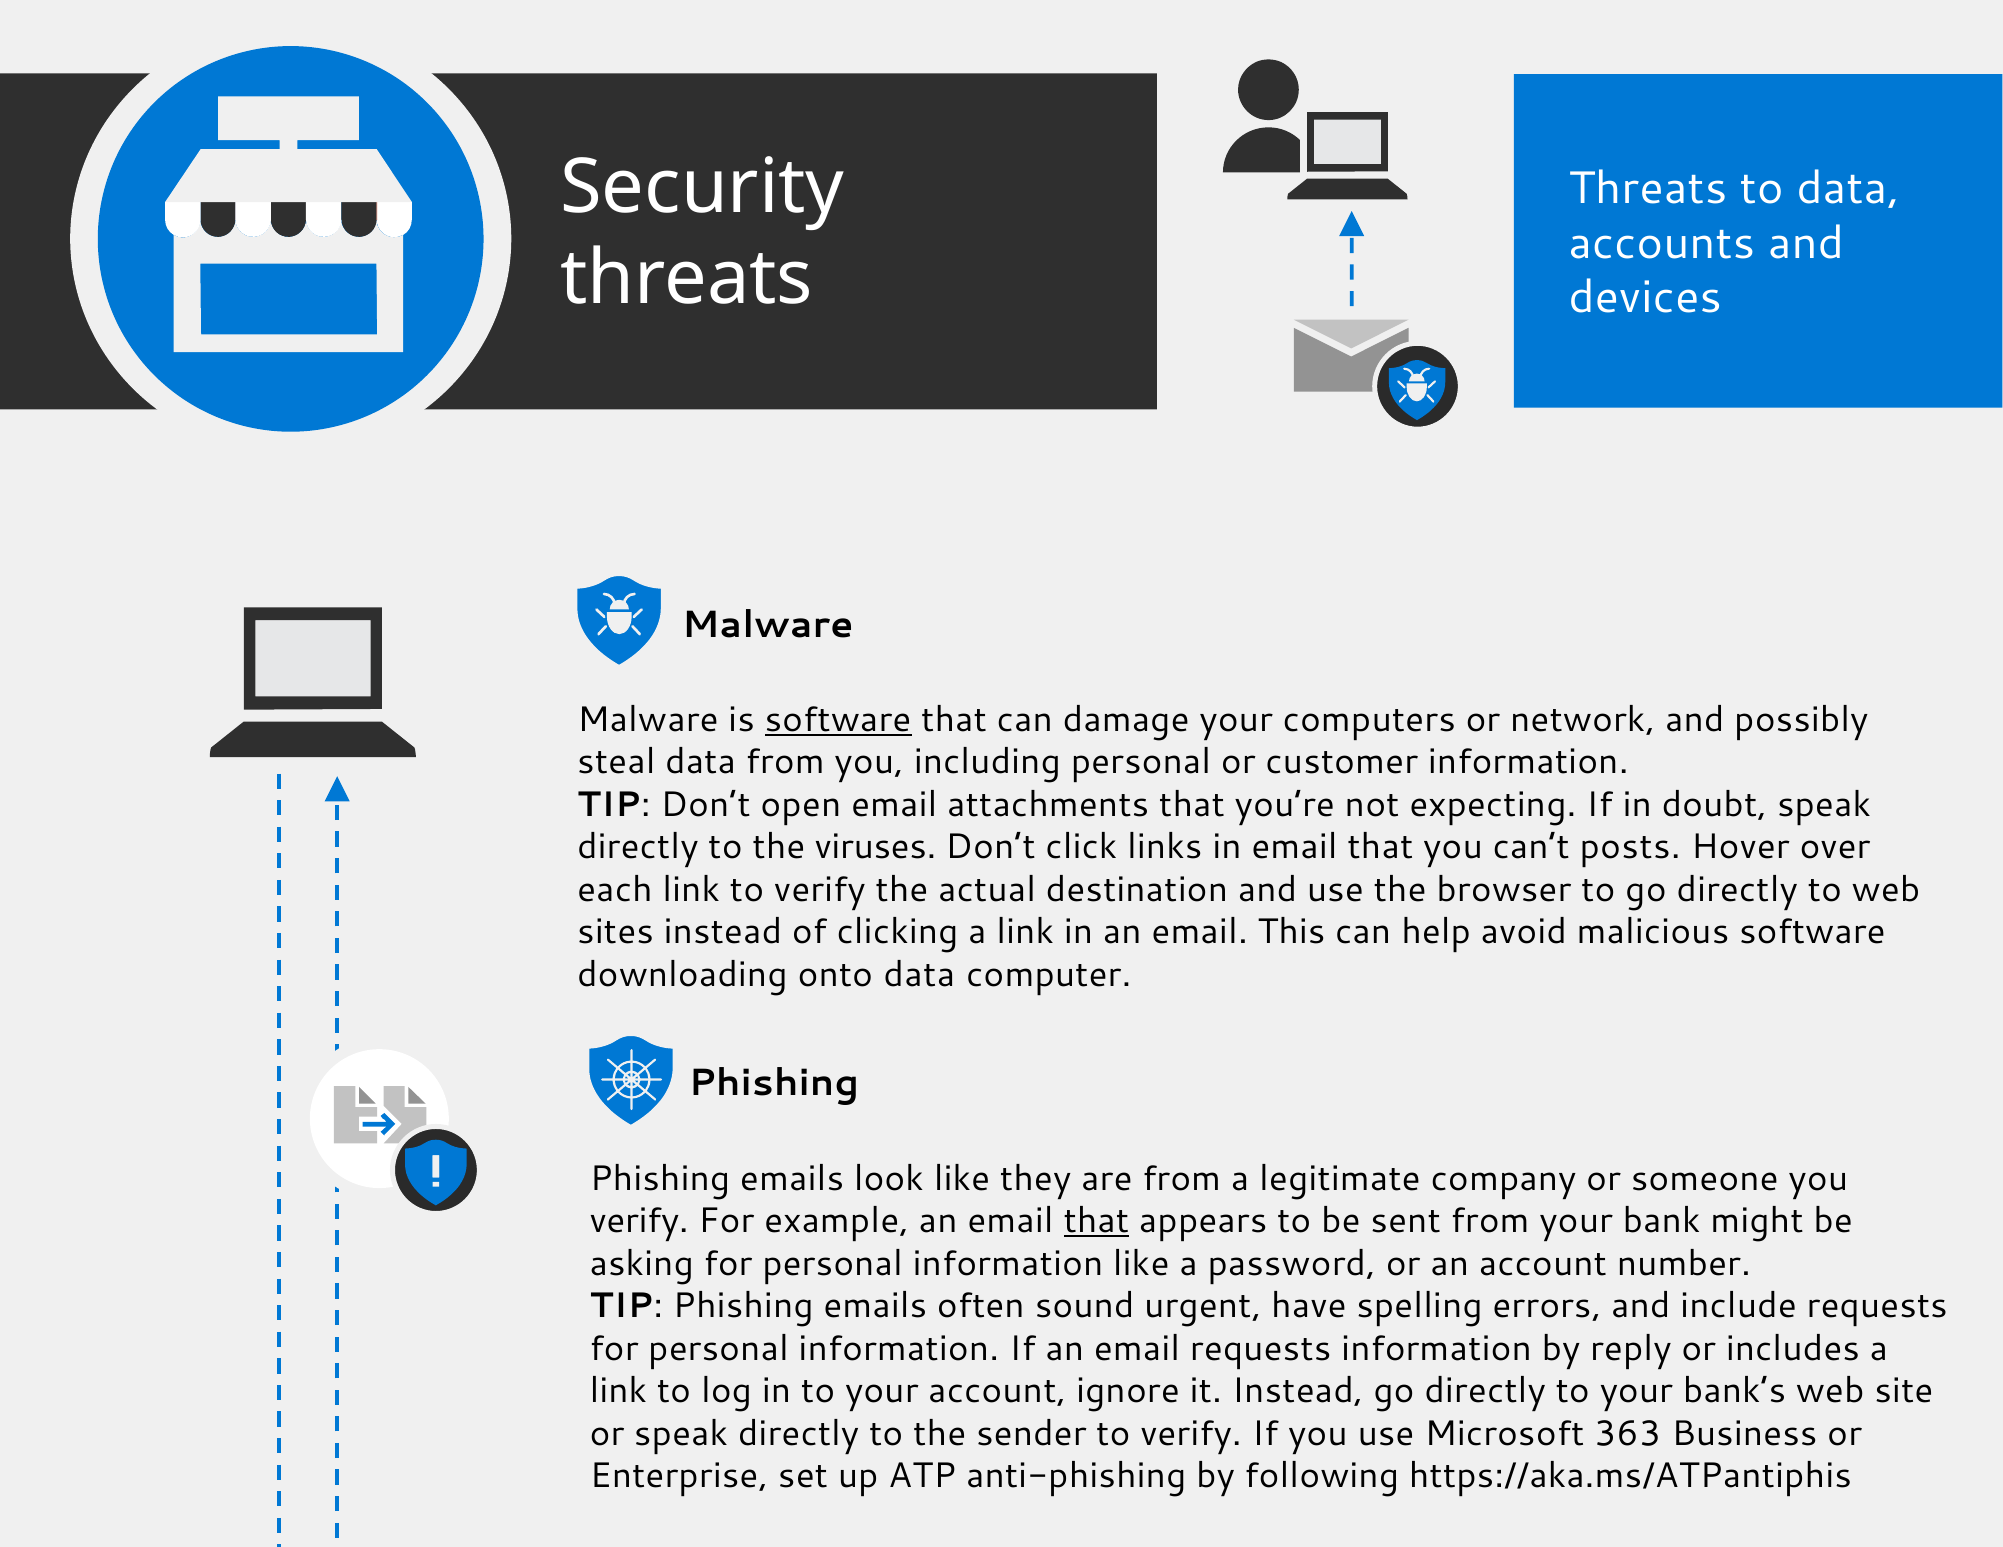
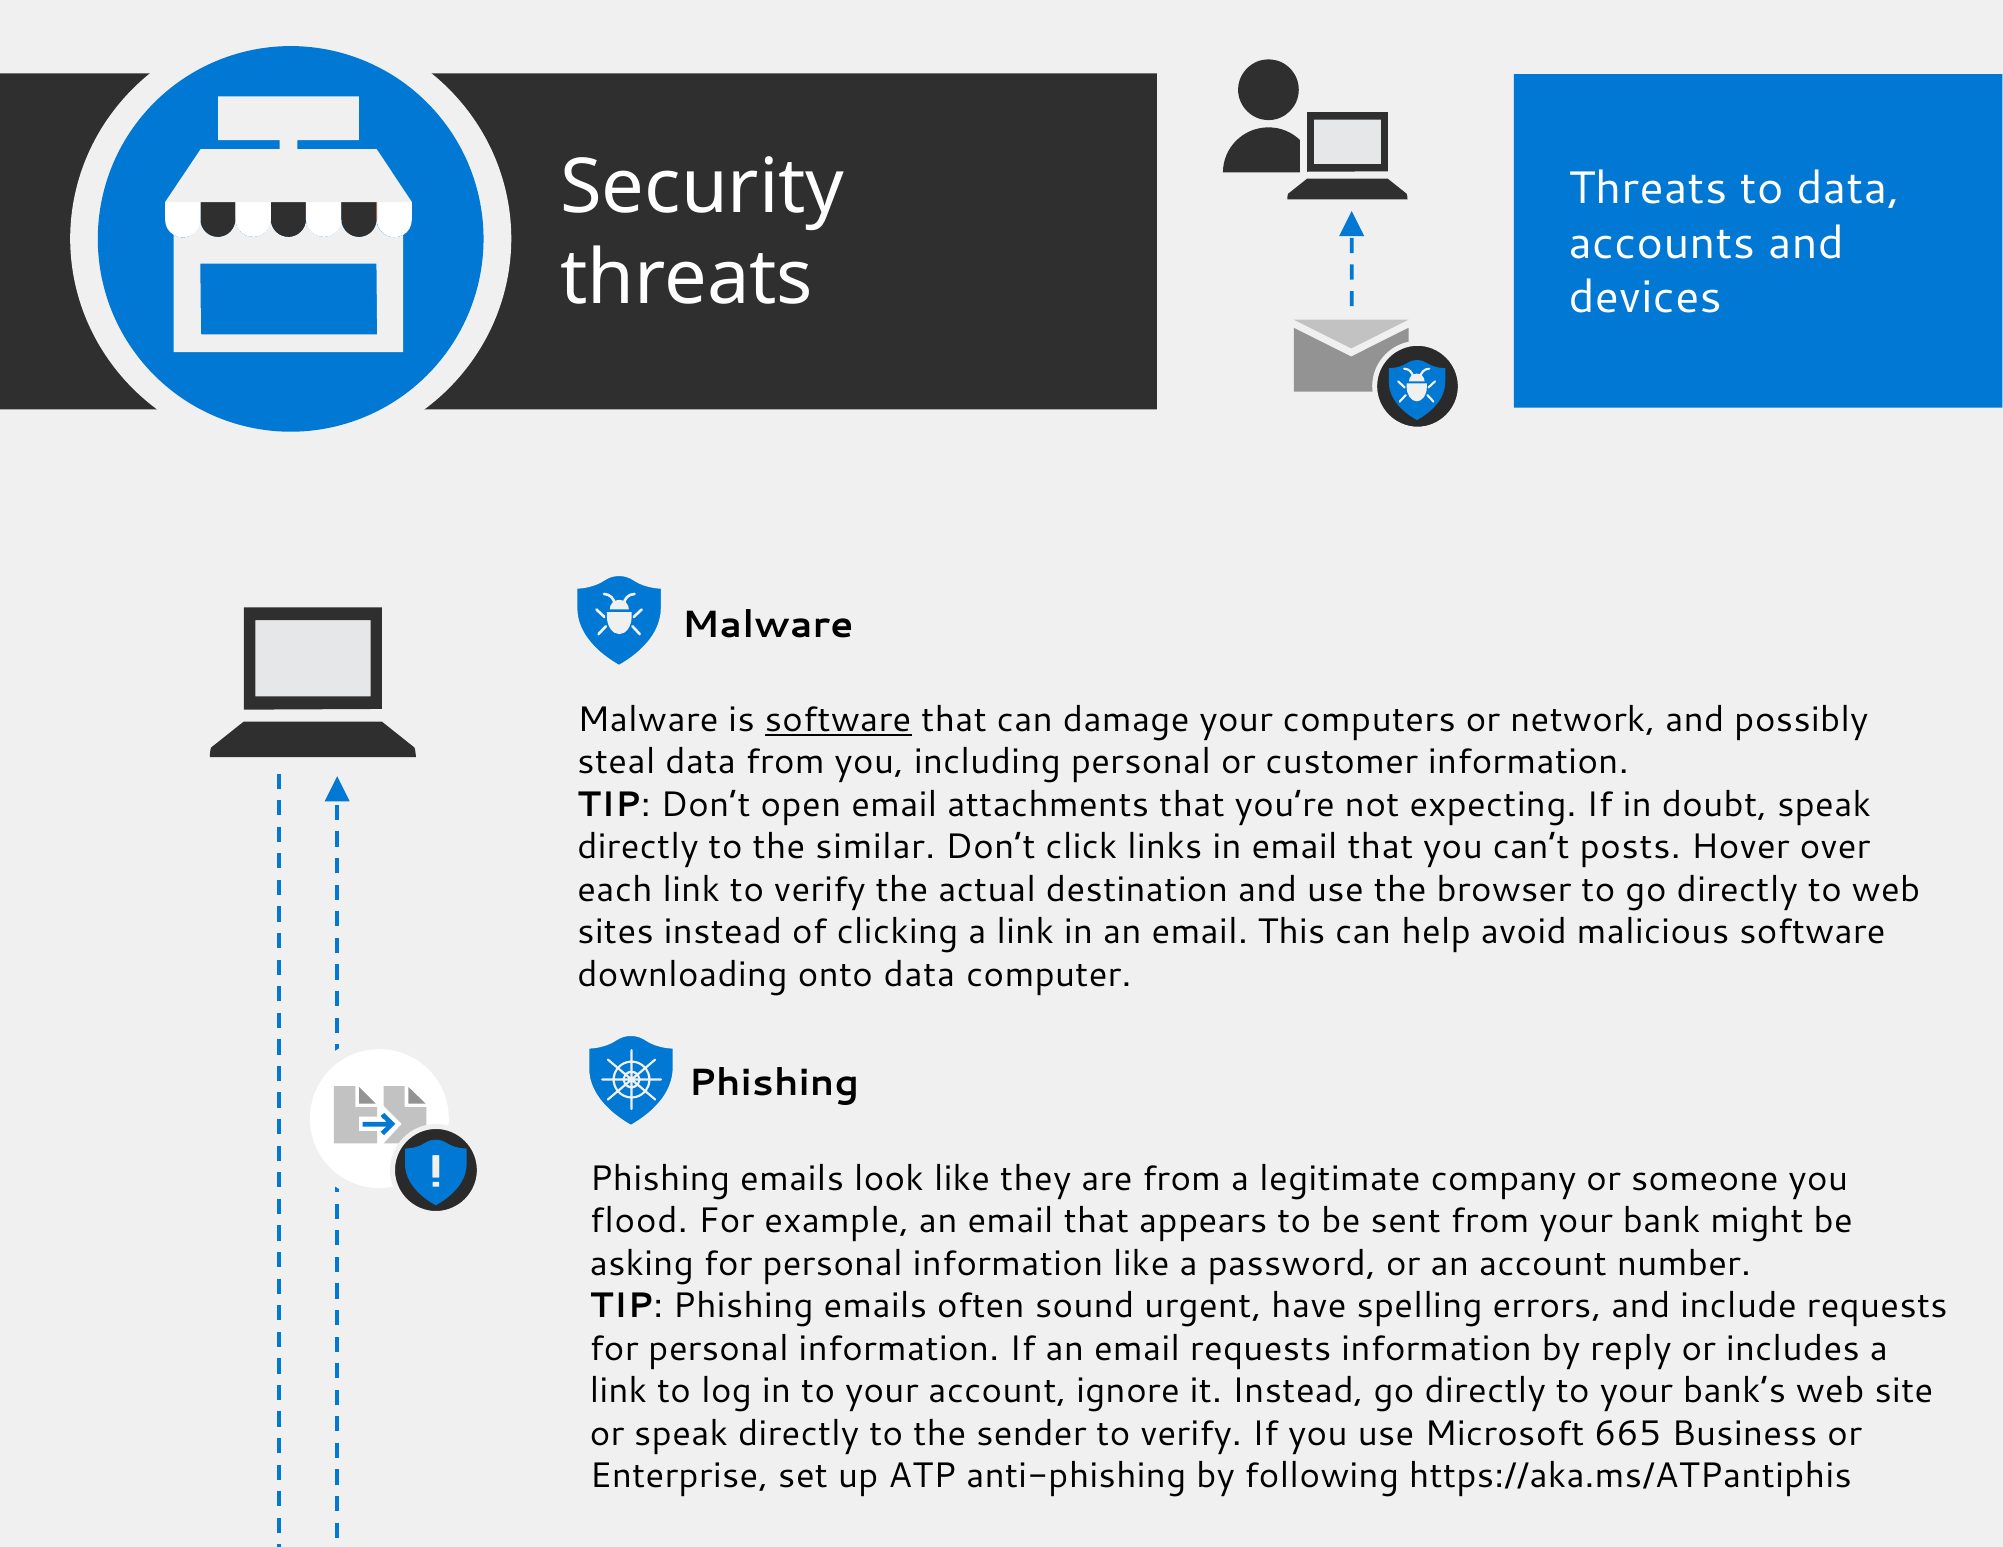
viruses: viruses -> similar
verify at (639, 1222): verify -> flood
that at (1096, 1222) underline: present -> none
363: 363 -> 665
